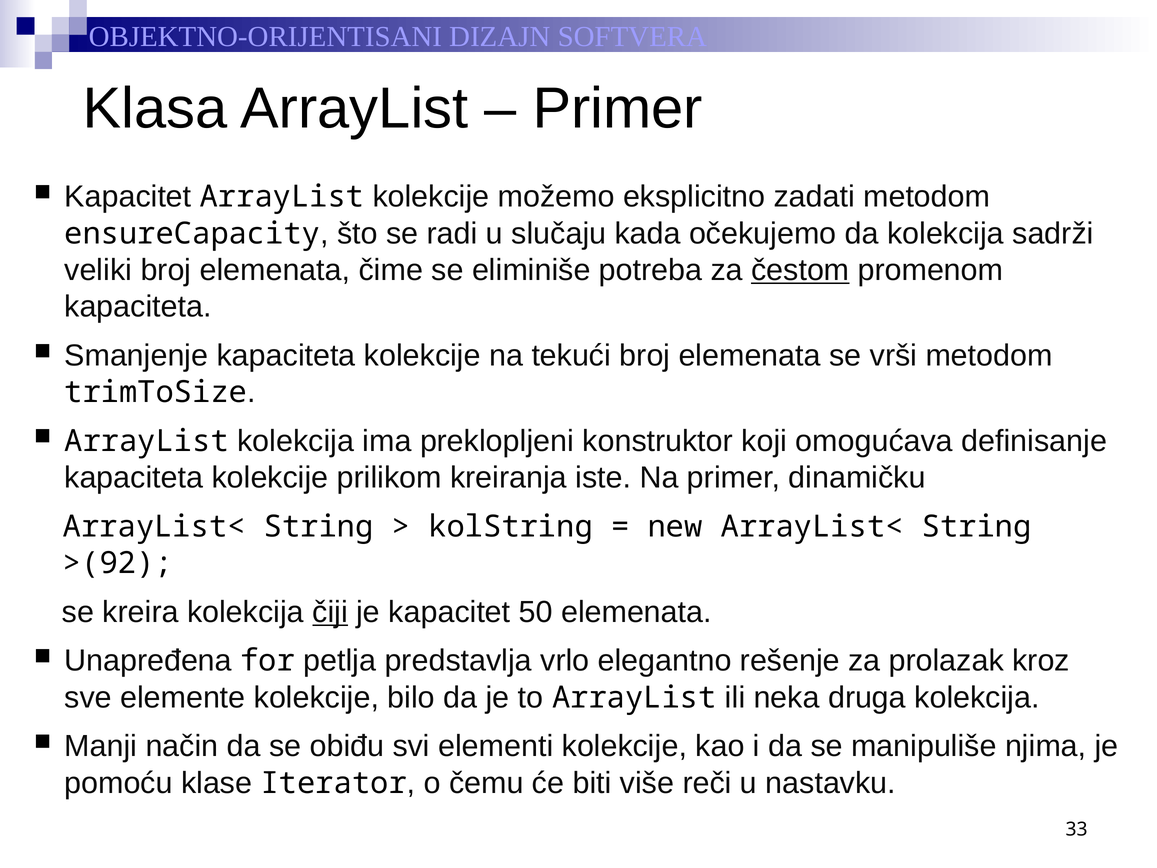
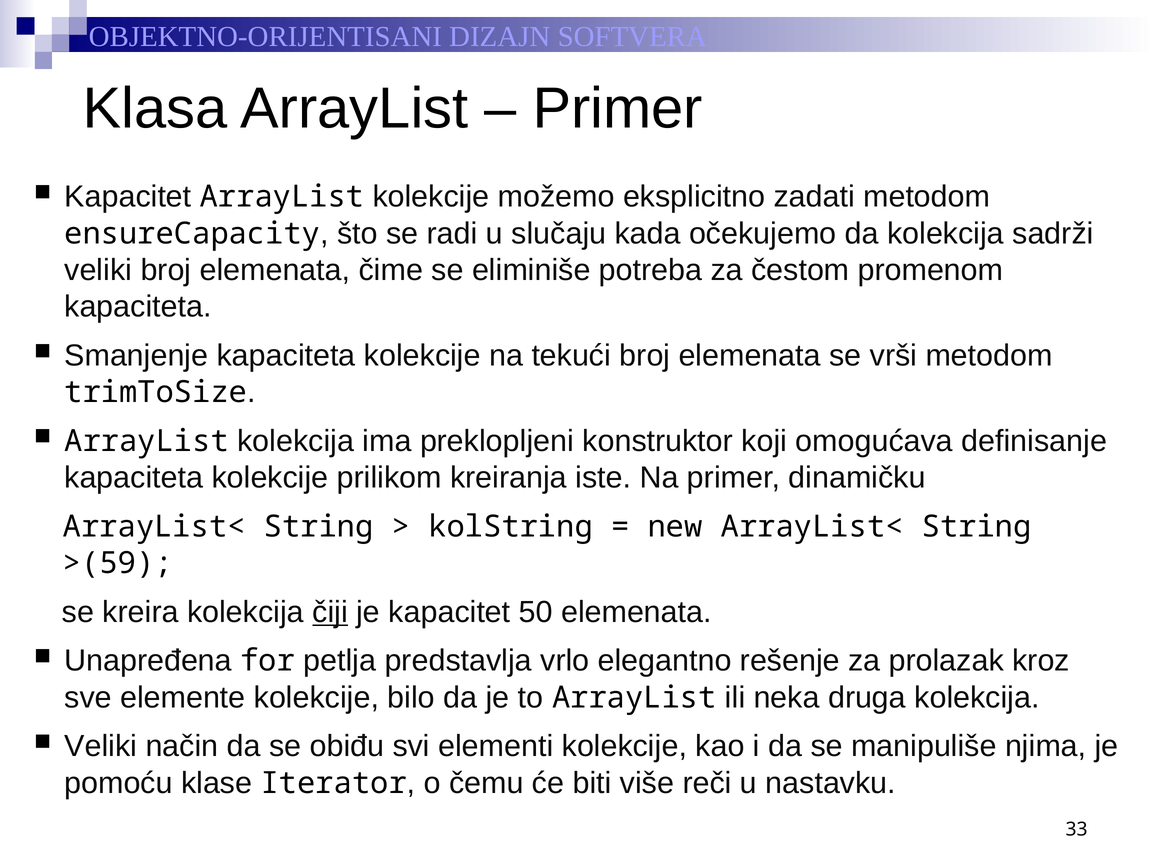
čestom underline: present -> none
>(92: >(92 -> >(59
Manji at (101, 746): Manji -> Veliki
